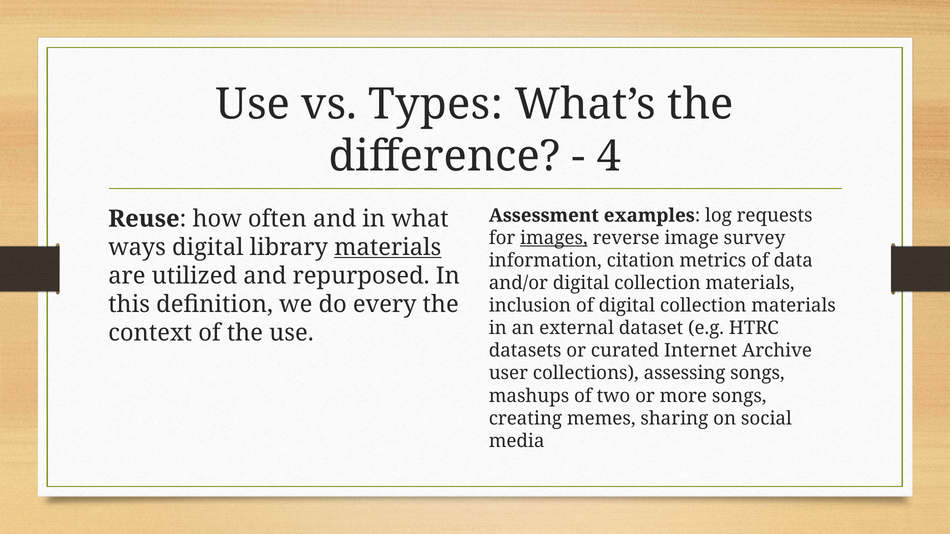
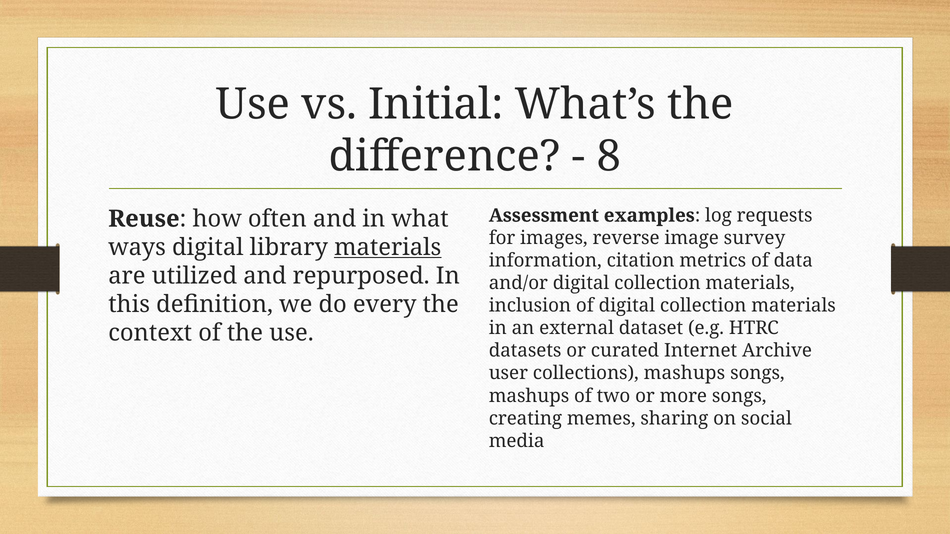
Types: Types -> Initial
4: 4 -> 8
images underline: present -> none
collections assessing: assessing -> mashups
